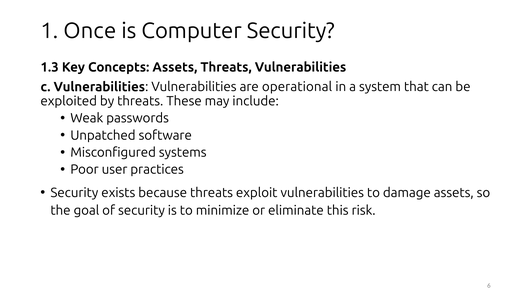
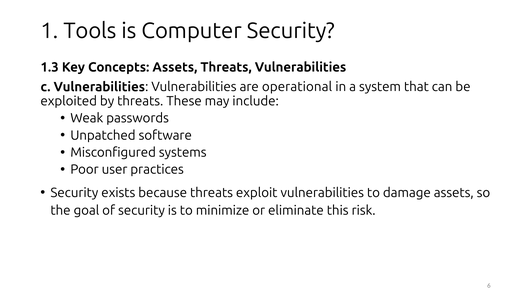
Once: Once -> Tools
